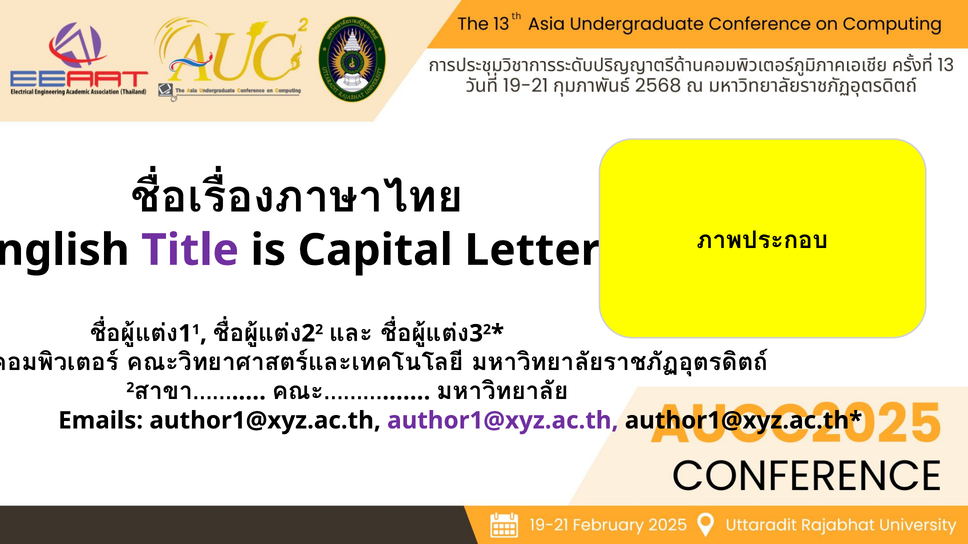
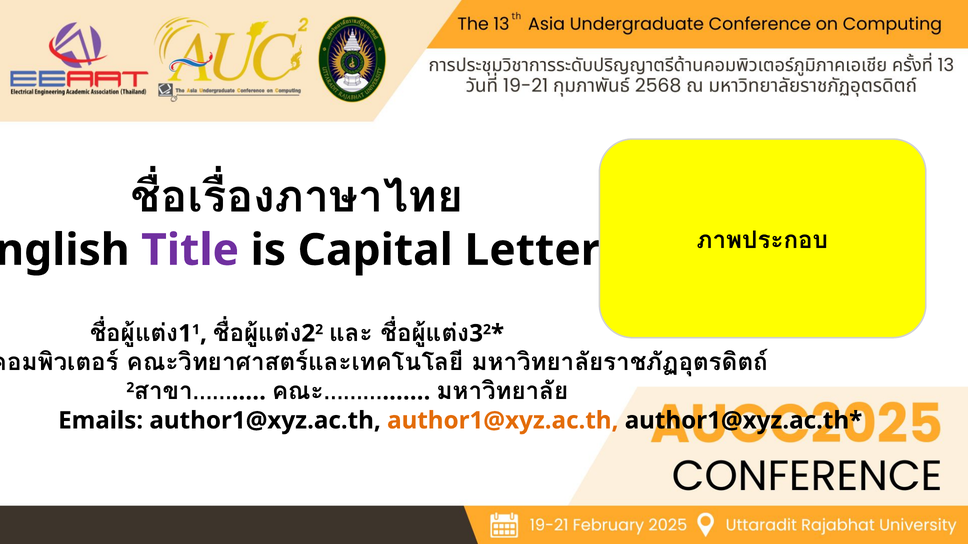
author1@xyz.ac.th at (503, 421) colour: purple -> orange
